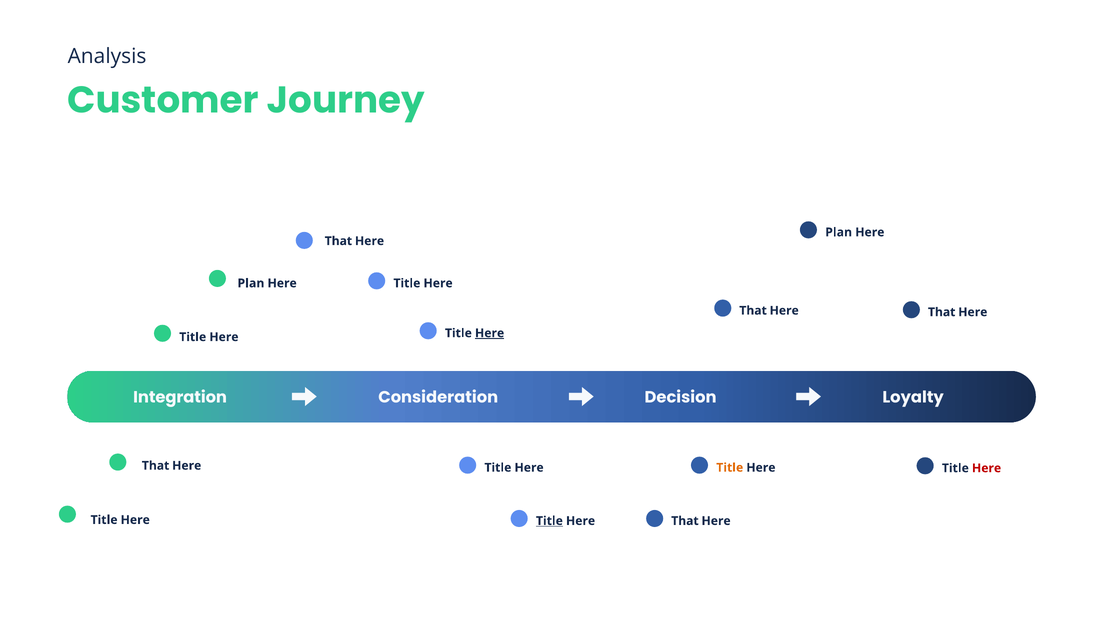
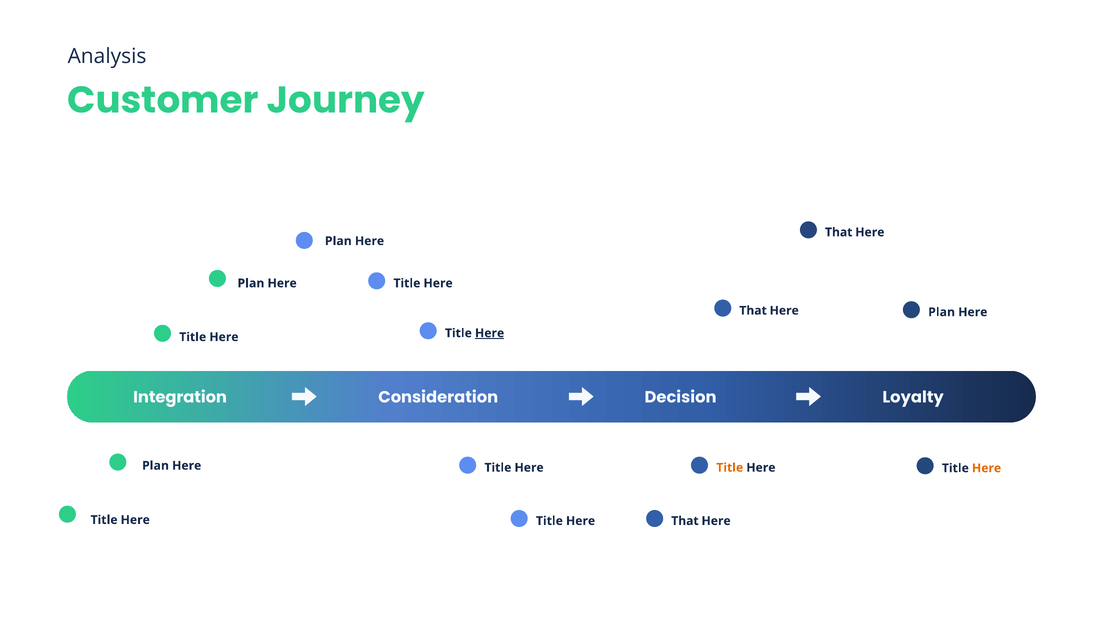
Plan at (839, 232): Plan -> That
That at (338, 241): That -> Plan
That at (942, 312): That -> Plan
That at (156, 466): That -> Plan
Here at (987, 469) colour: red -> orange
Title at (549, 521) underline: present -> none
